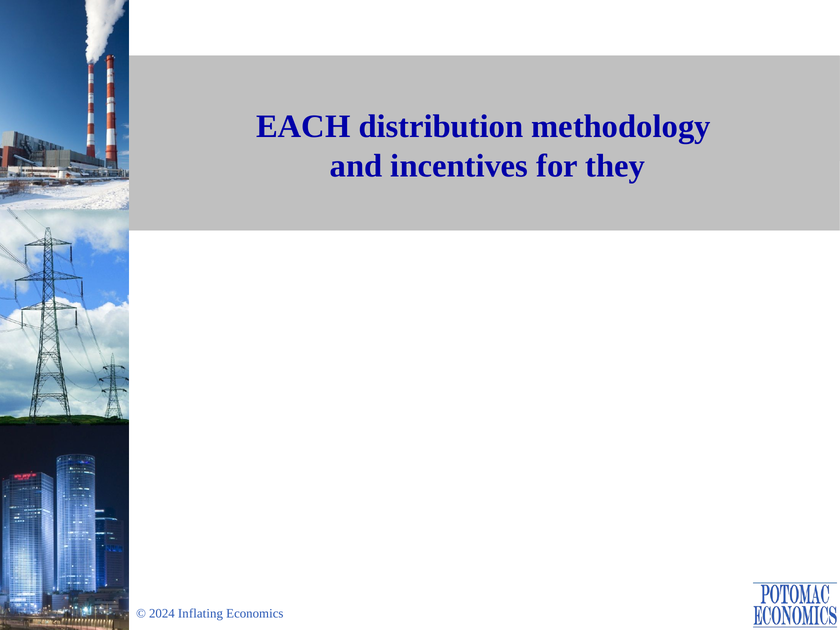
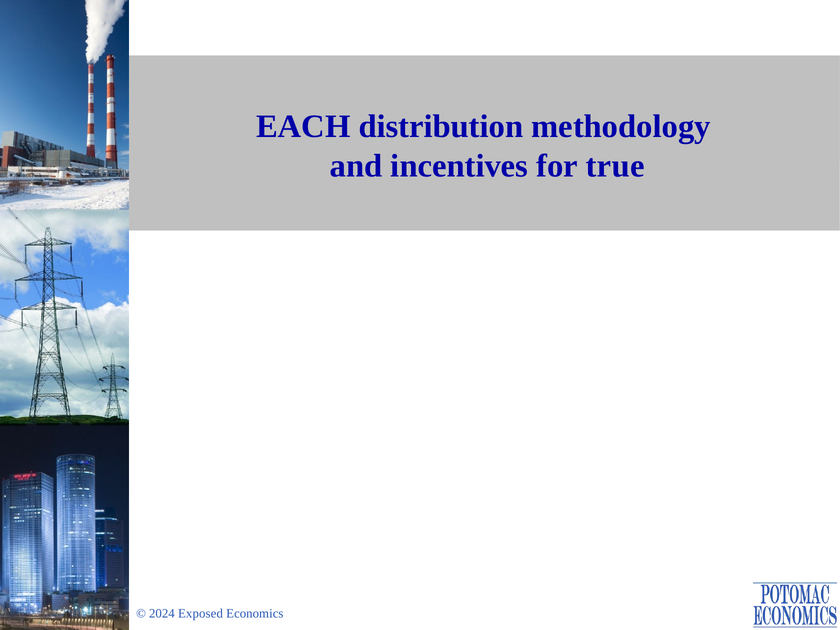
they: they -> true
Inflating: Inflating -> Exposed
